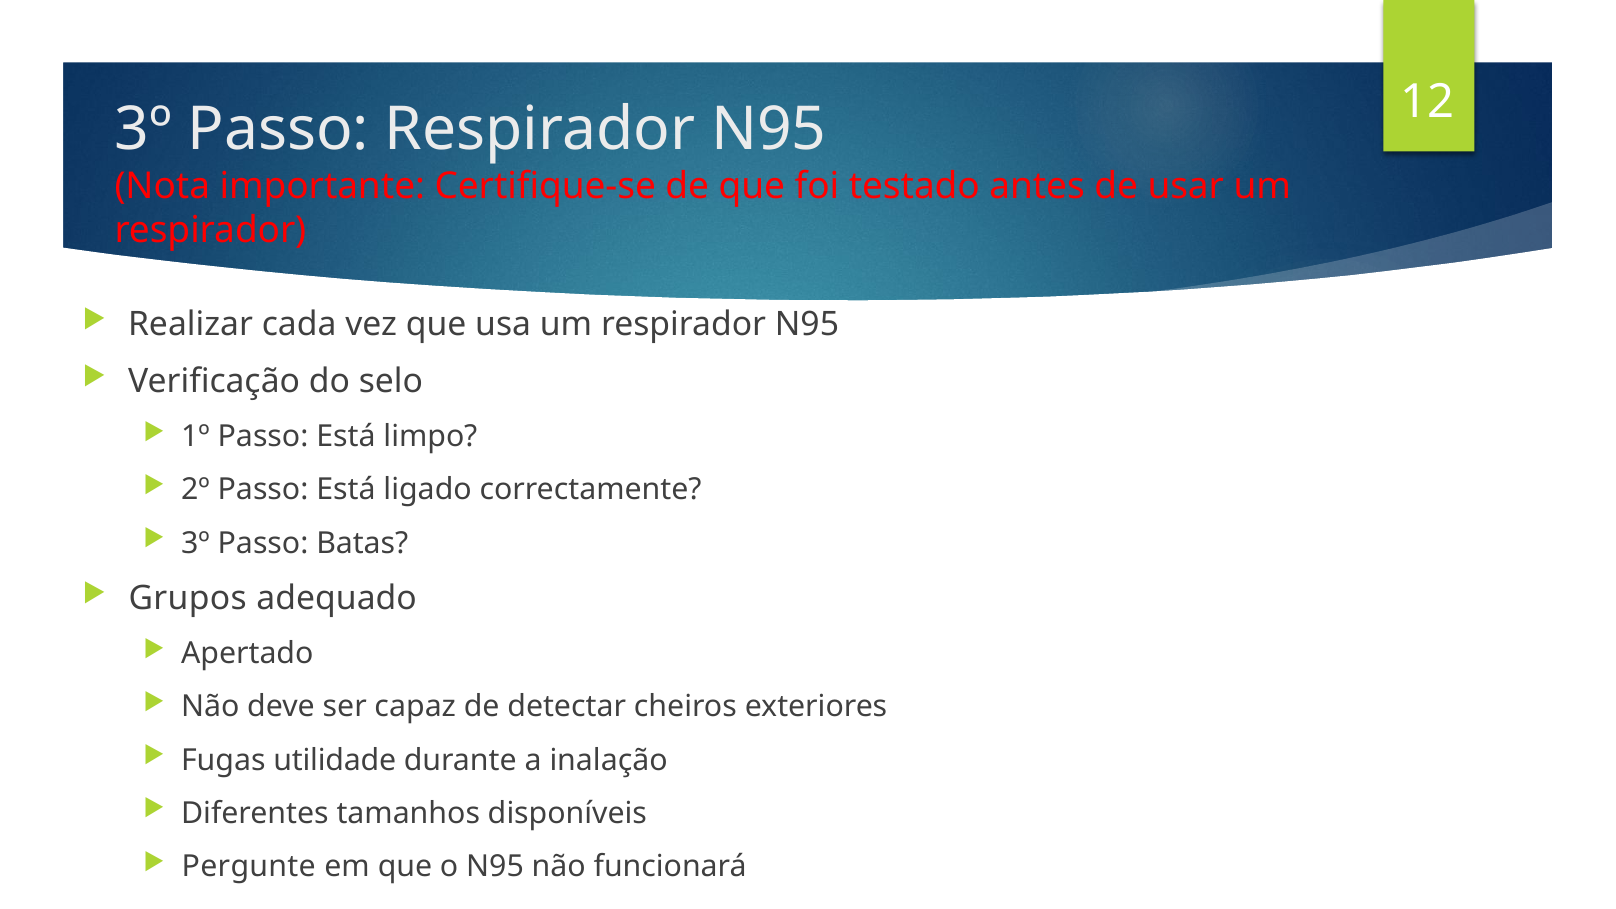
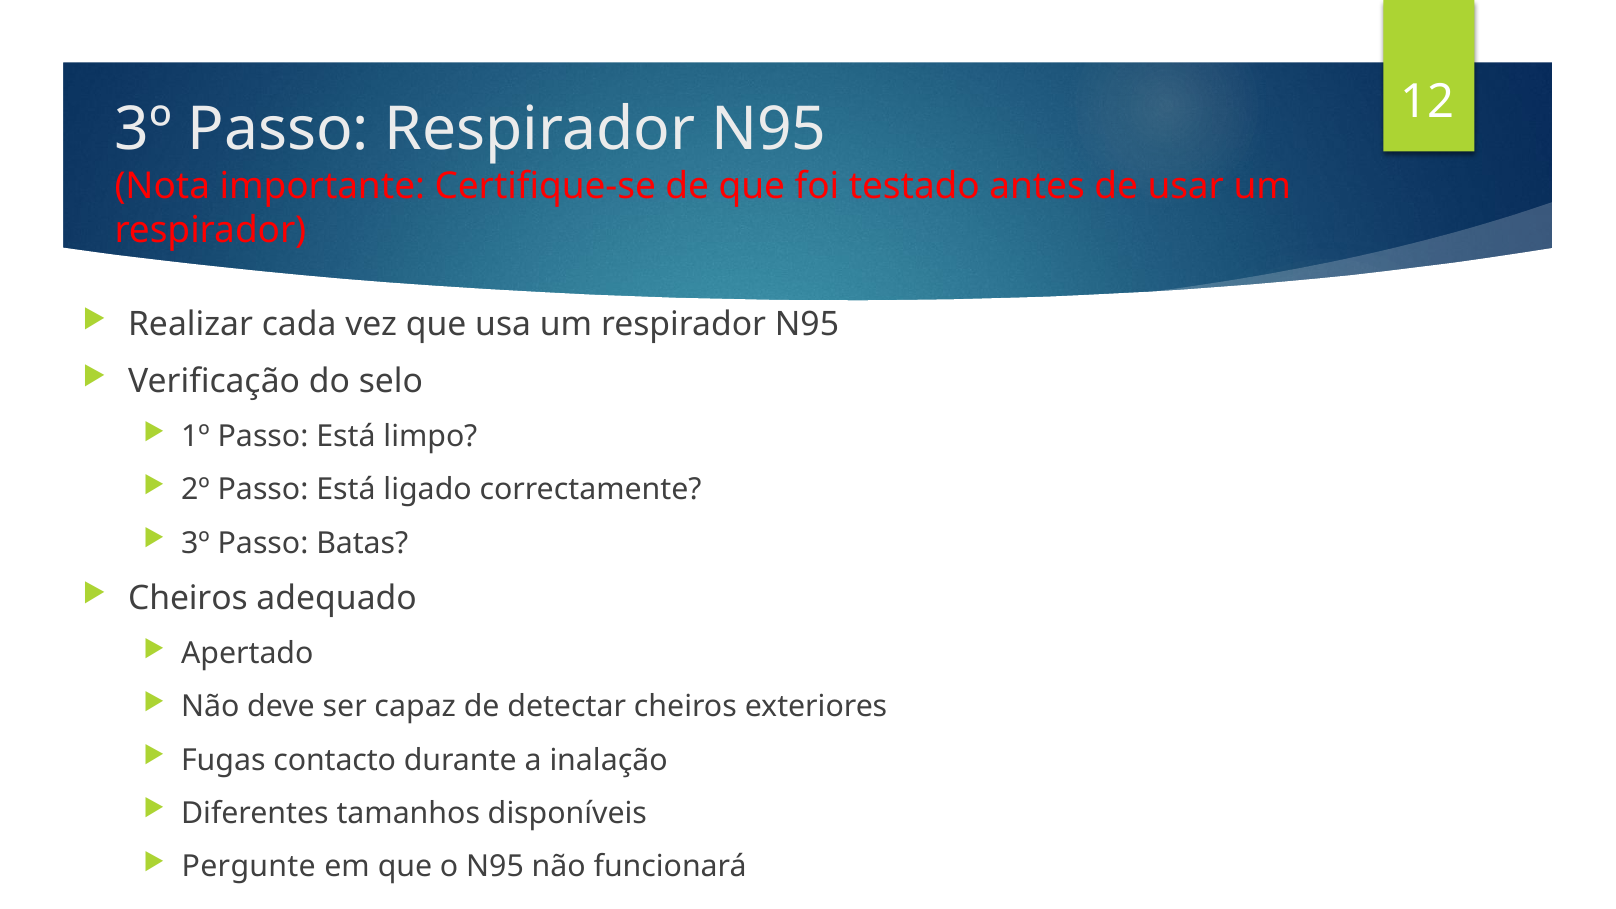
Grupos at (188, 599): Grupos -> Cheiros
utilidade: utilidade -> contacto
